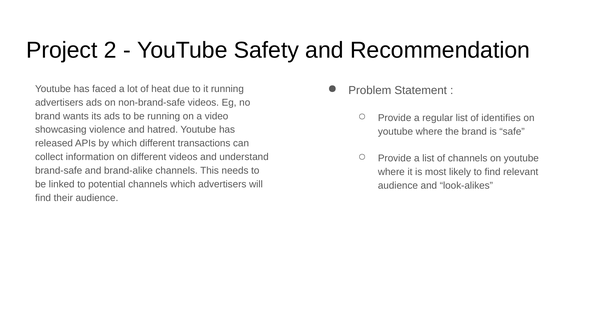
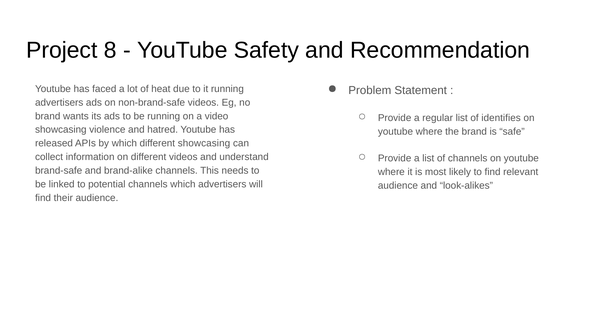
2: 2 -> 8
different transactions: transactions -> showcasing
